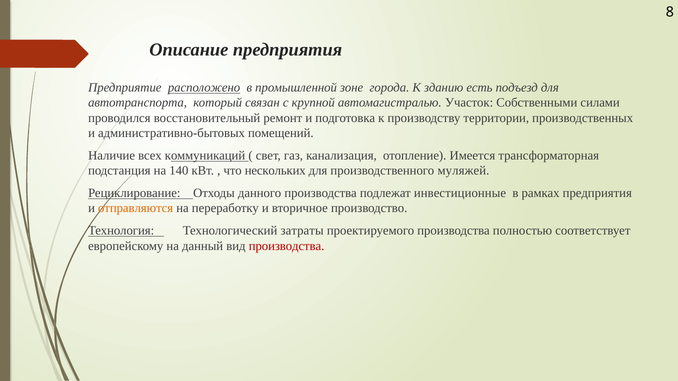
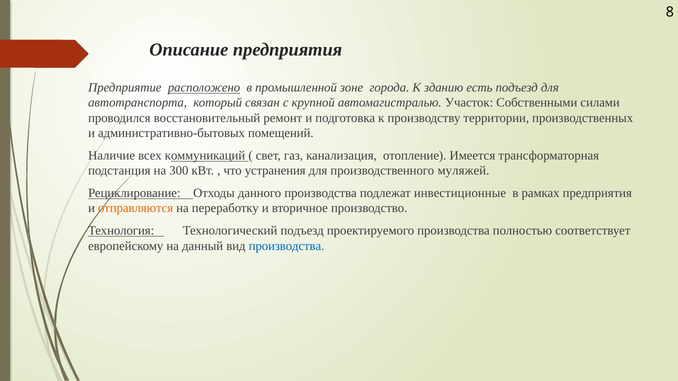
140: 140 -> 300
нескольких: нескольких -> устранения
Технологический затраты: затраты -> подъезд
производства at (287, 246) colour: red -> blue
